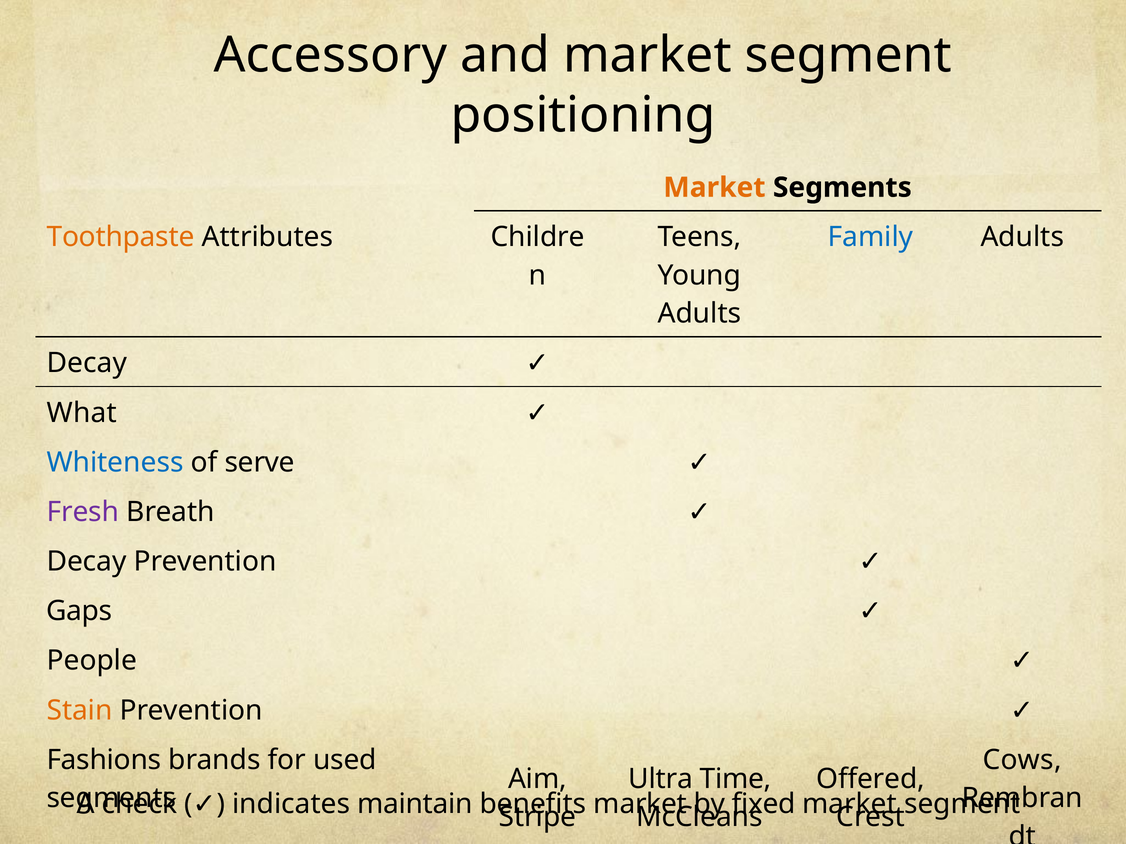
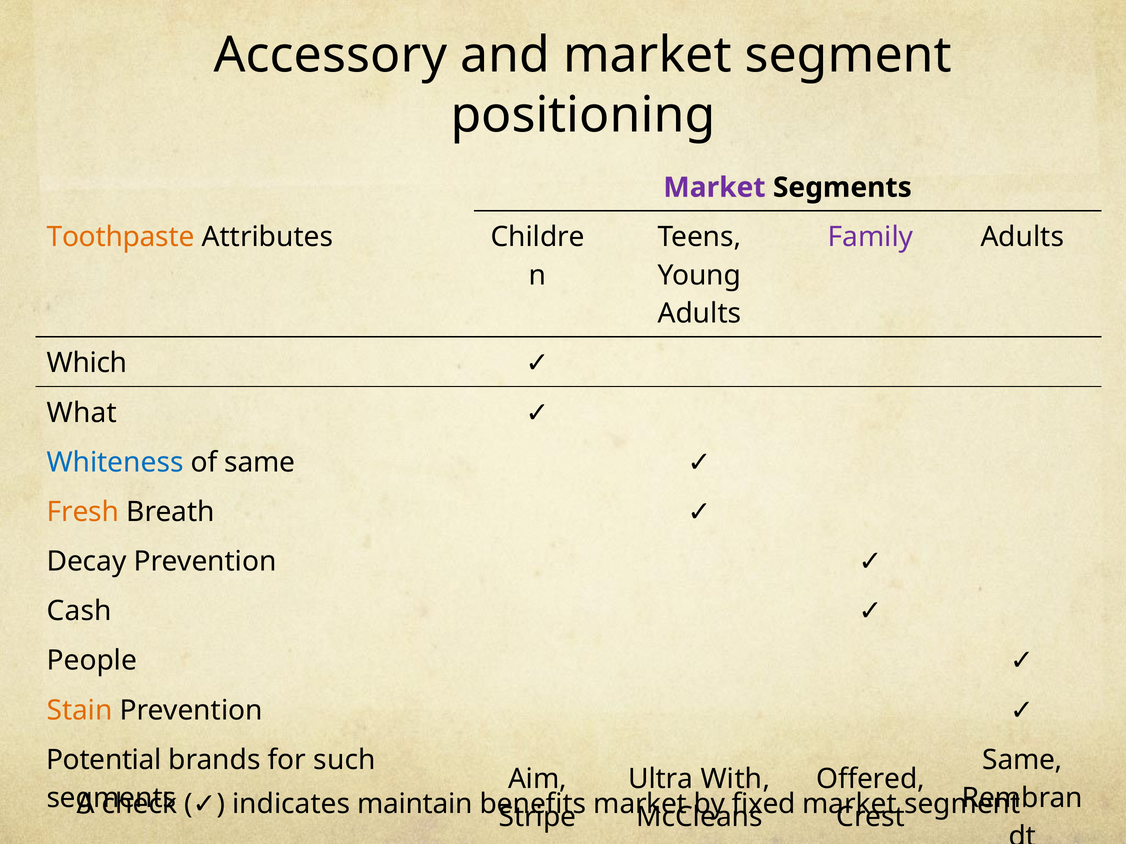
Market at (714, 188) colour: orange -> purple
Family colour: blue -> purple
Decay at (87, 363): Decay -> Which
of serve: serve -> same
Fresh colour: purple -> orange
Gaps: Gaps -> Cash
Fashions: Fashions -> Potential
used: used -> such
Cows at (1022, 760): Cows -> Same
Time: Time -> With
